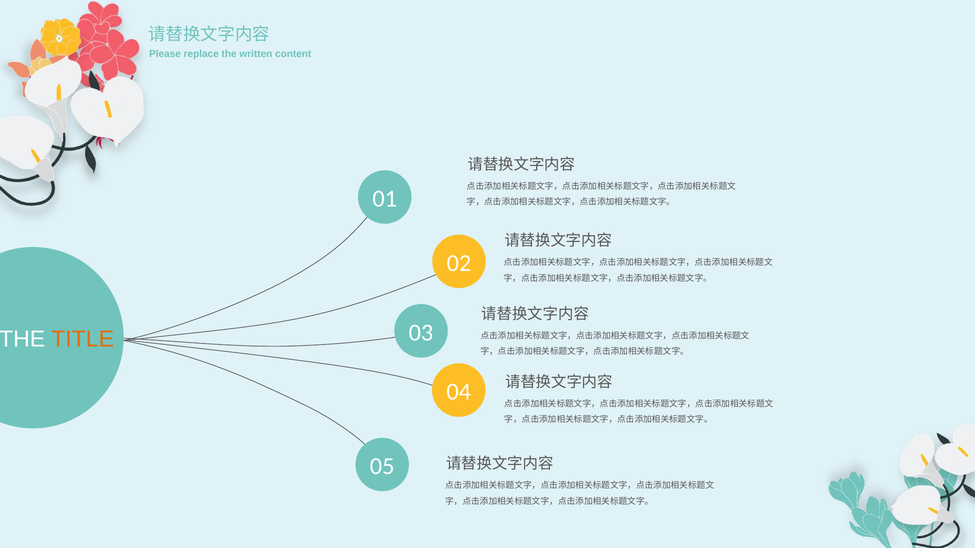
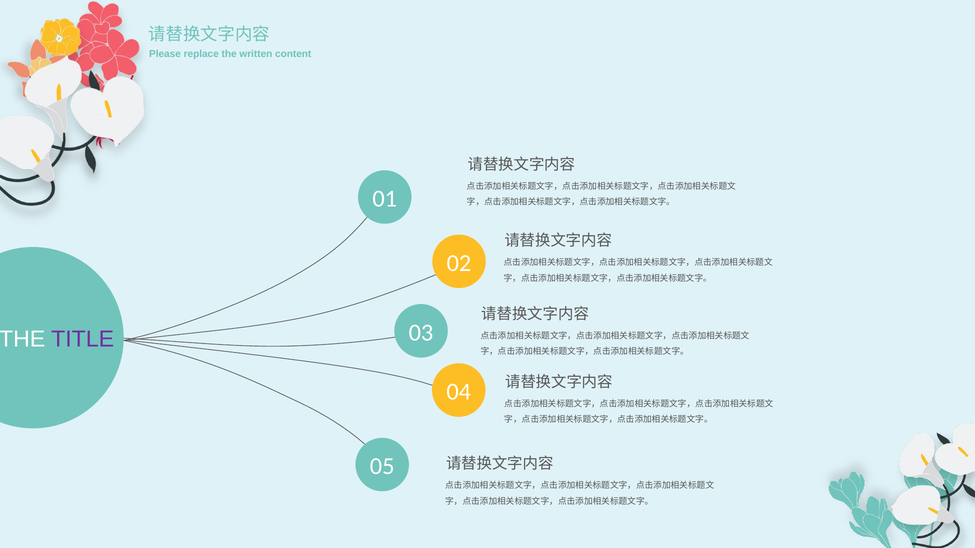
TITLE colour: orange -> purple
